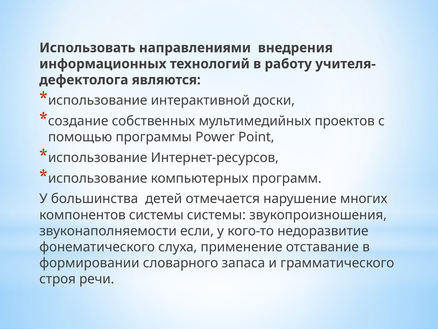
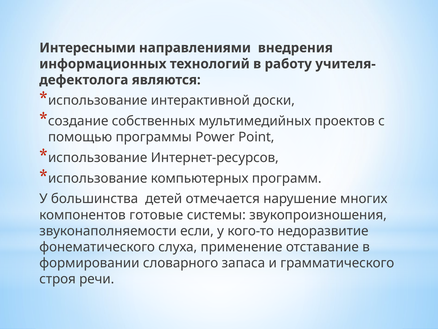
Использовать: Использовать -> Интересными
компонентов системы: системы -> готовые
